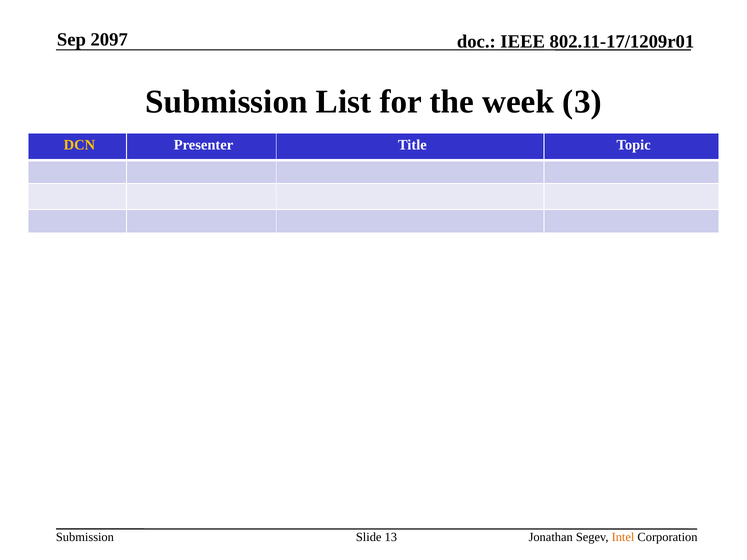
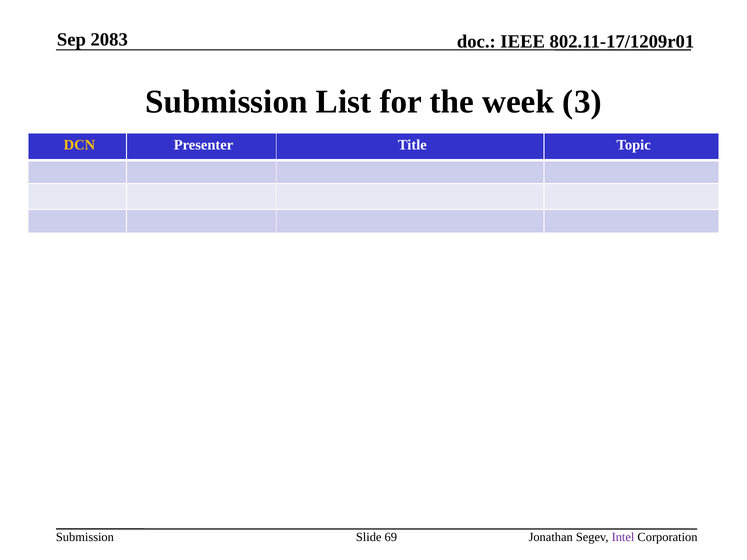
2097: 2097 -> 2083
13: 13 -> 69
Intel colour: orange -> purple
